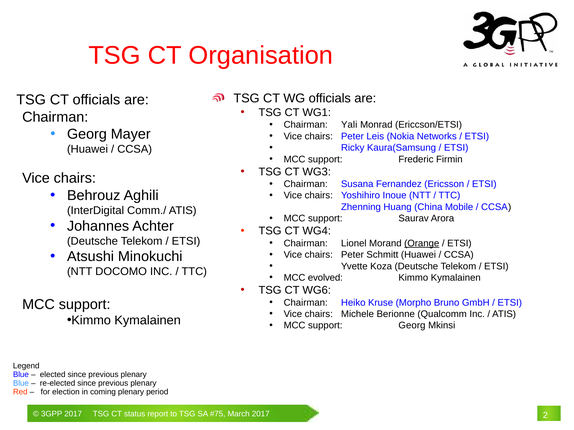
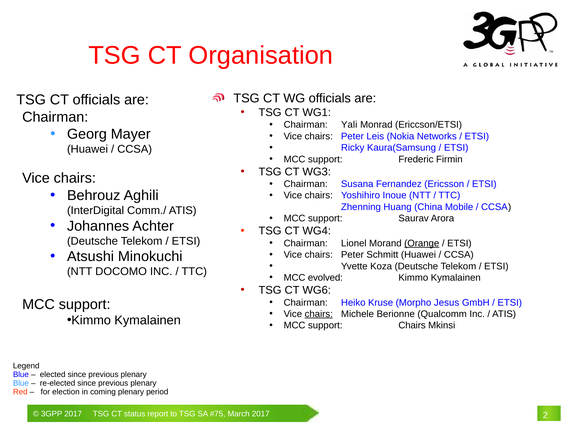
Bruno: Bruno -> Jesus
chairs at (319, 314) underline: none -> present
support Georg: Georg -> Chairs
